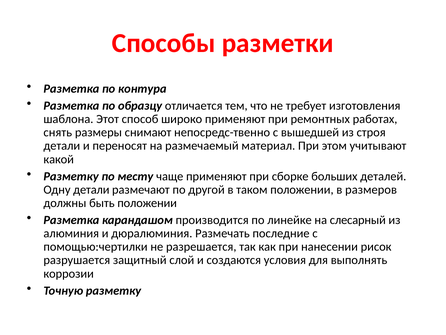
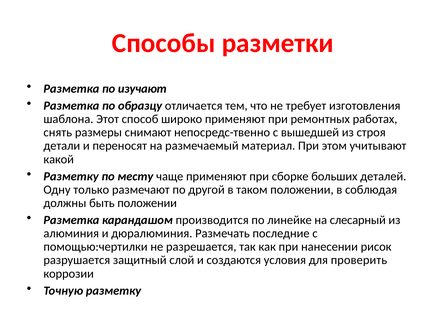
контура: контура -> изучают
Одну детали: детали -> только
размеров: размеров -> соблюдая
выполнять: выполнять -> проверить
